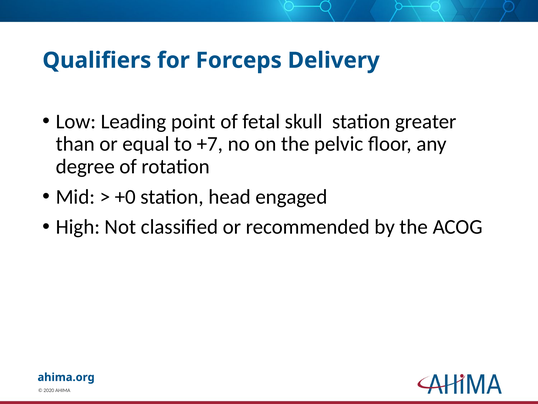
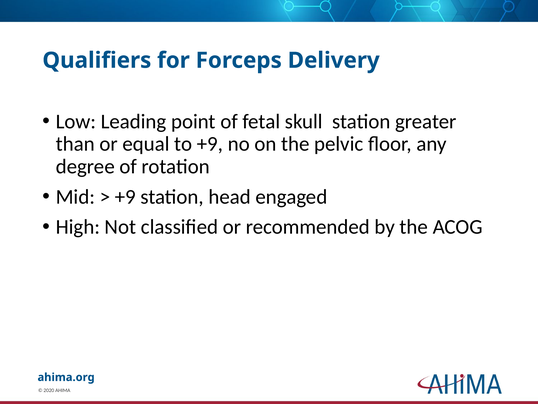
to +7: +7 -> +9
+0 at (125, 197): +0 -> +9
